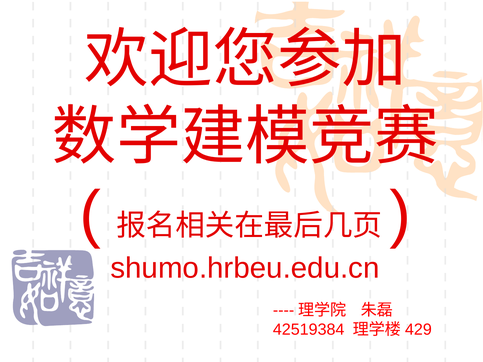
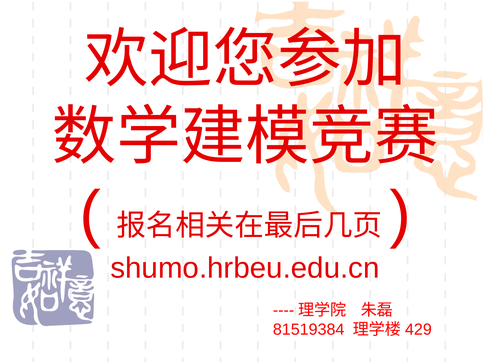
42519384: 42519384 -> 81519384
